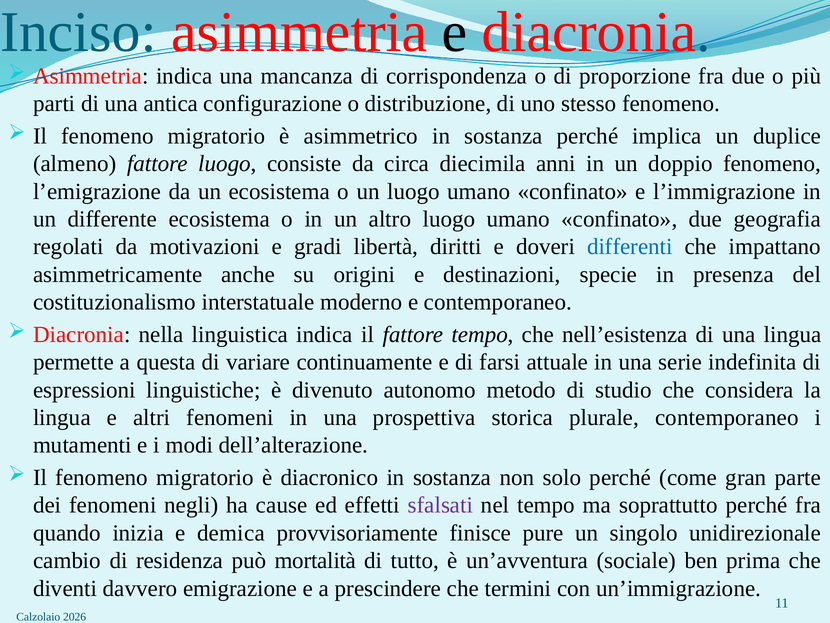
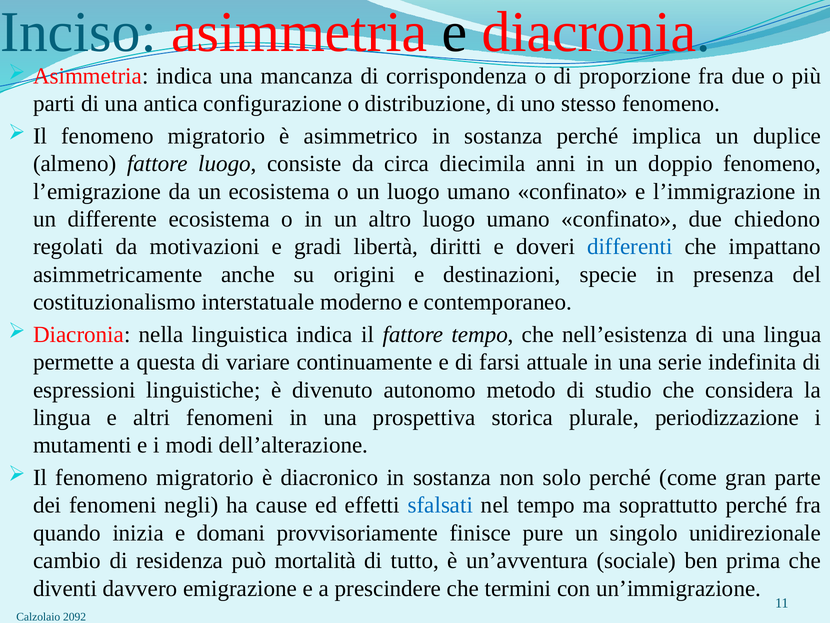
geografia: geografia -> chiedono
plurale contemporaneo: contemporaneo -> periodizzazione
sfalsati colour: purple -> blue
demica: demica -> domani
2026: 2026 -> 2092
